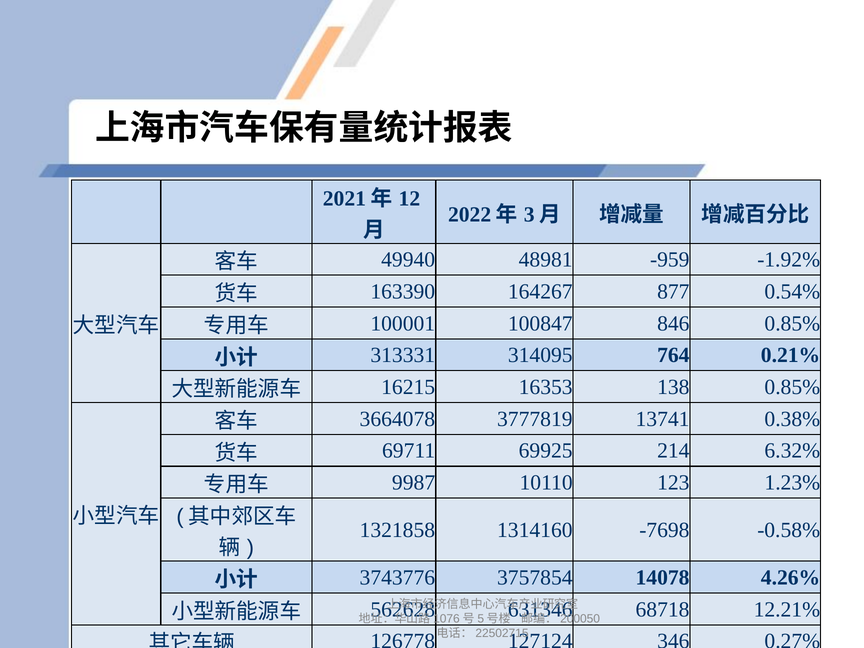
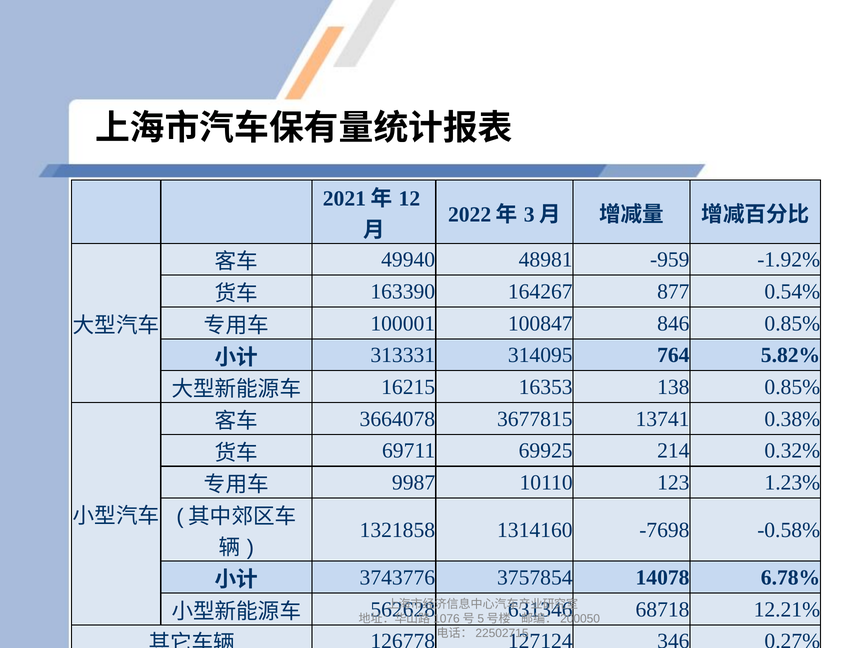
0.21%: 0.21% -> 5.82%
3777819: 3777819 -> 3677815
6.32%: 6.32% -> 0.32%
4.26%: 4.26% -> 6.78%
